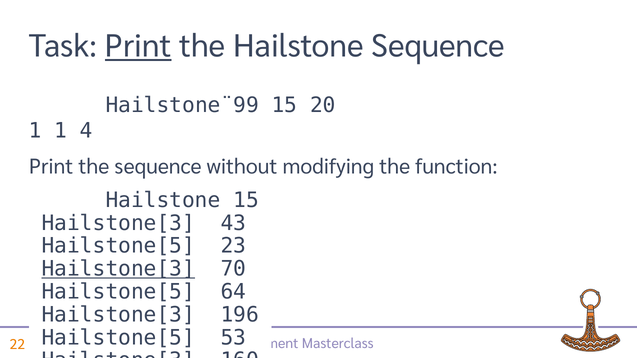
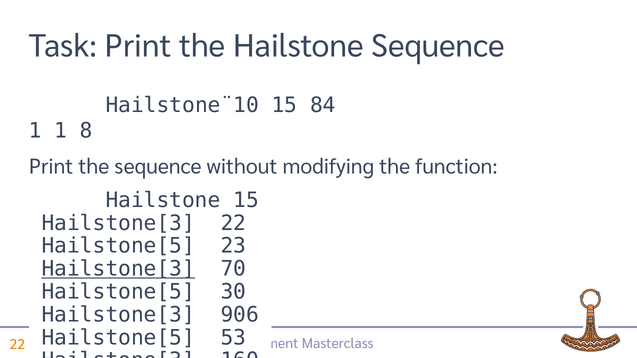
Print at (138, 46) underline: present -> none
Hailstone¨99: Hailstone¨99 -> Hailstone¨10
20: 20 -> 84
4: 4 -> 8
Hailstone[3 43: 43 -> 22
64: 64 -> 30
196: 196 -> 906
